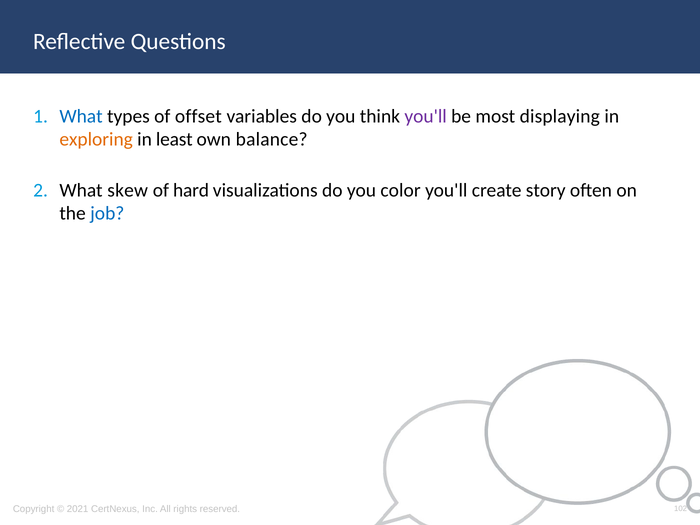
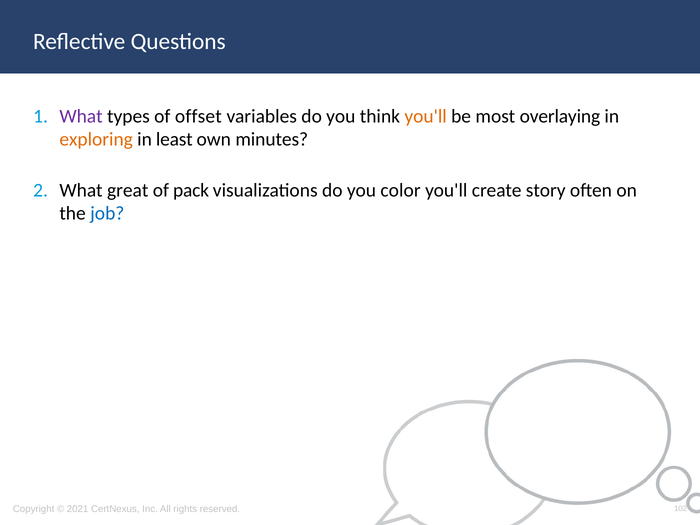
What at (81, 116) colour: blue -> purple
you'll at (426, 116) colour: purple -> orange
displaying: displaying -> overlaying
balance: balance -> minutes
skew: skew -> great
hard: hard -> pack
